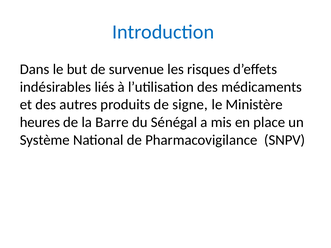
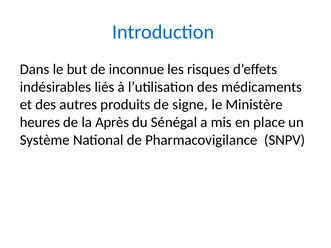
survenue: survenue -> inconnue
Barre: Barre -> Après
